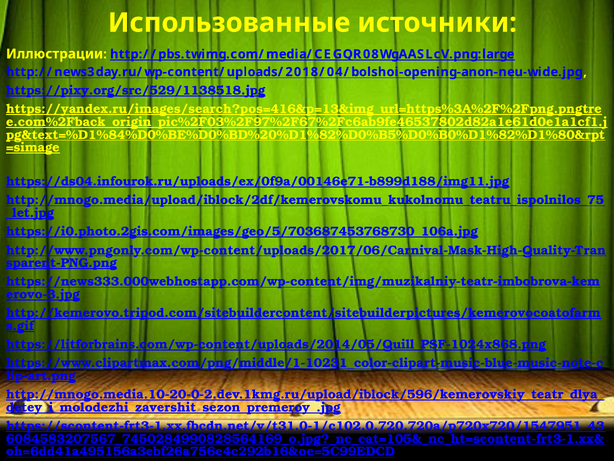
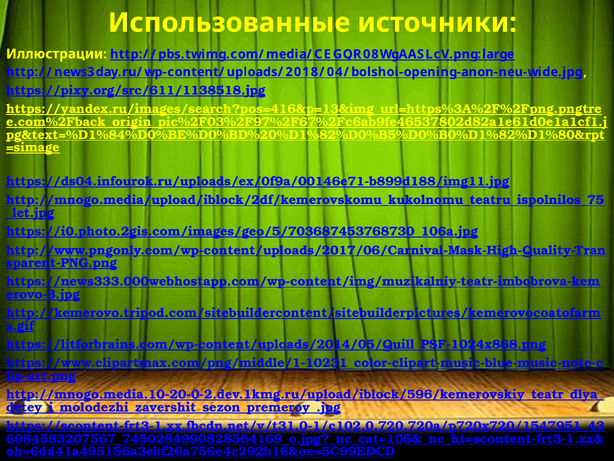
https://pixy.org/src/529/1138518.jpg: https://pixy.org/src/529/1138518.jpg -> https://pixy.org/src/611/1138518.jpg
